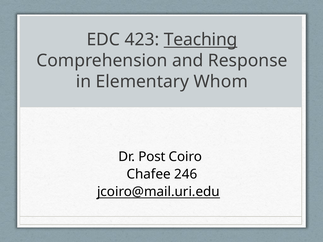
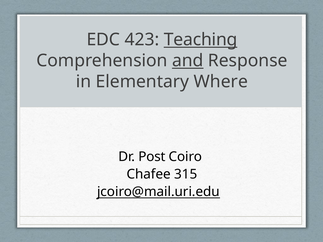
and underline: none -> present
Whom: Whom -> Where
246: 246 -> 315
